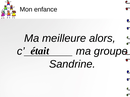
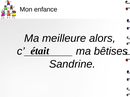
groupe: groupe -> bêtises
